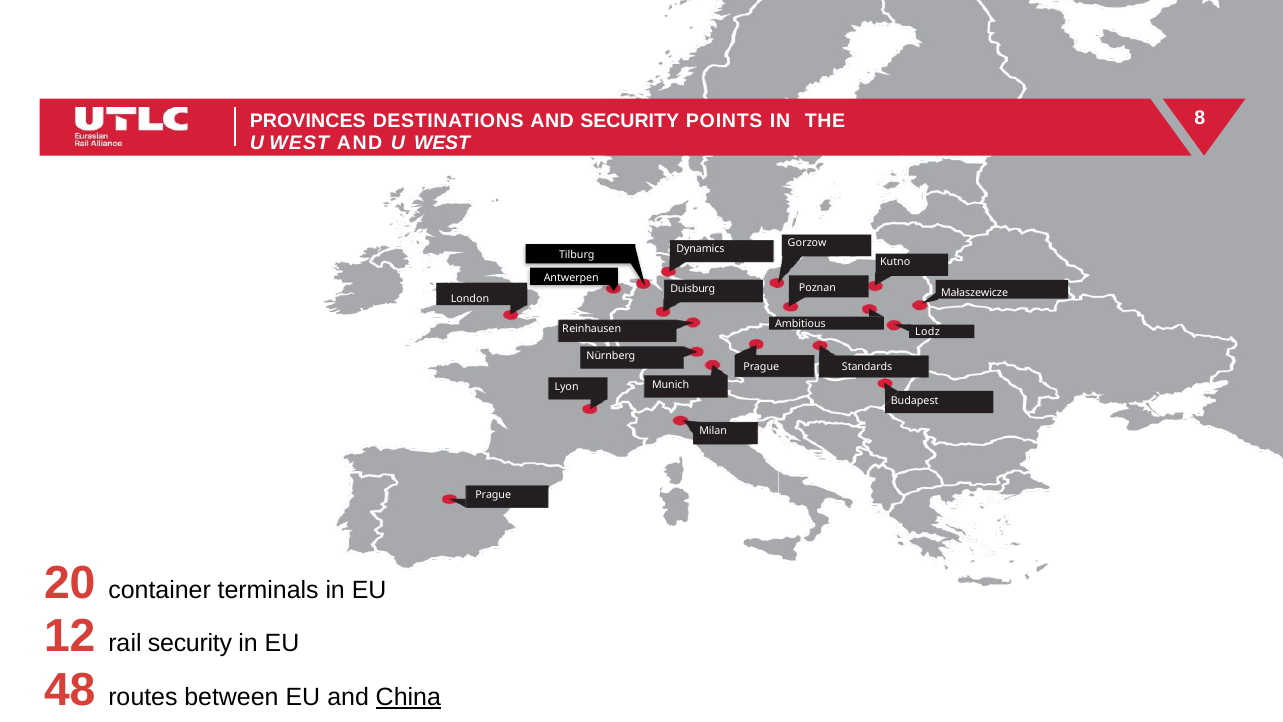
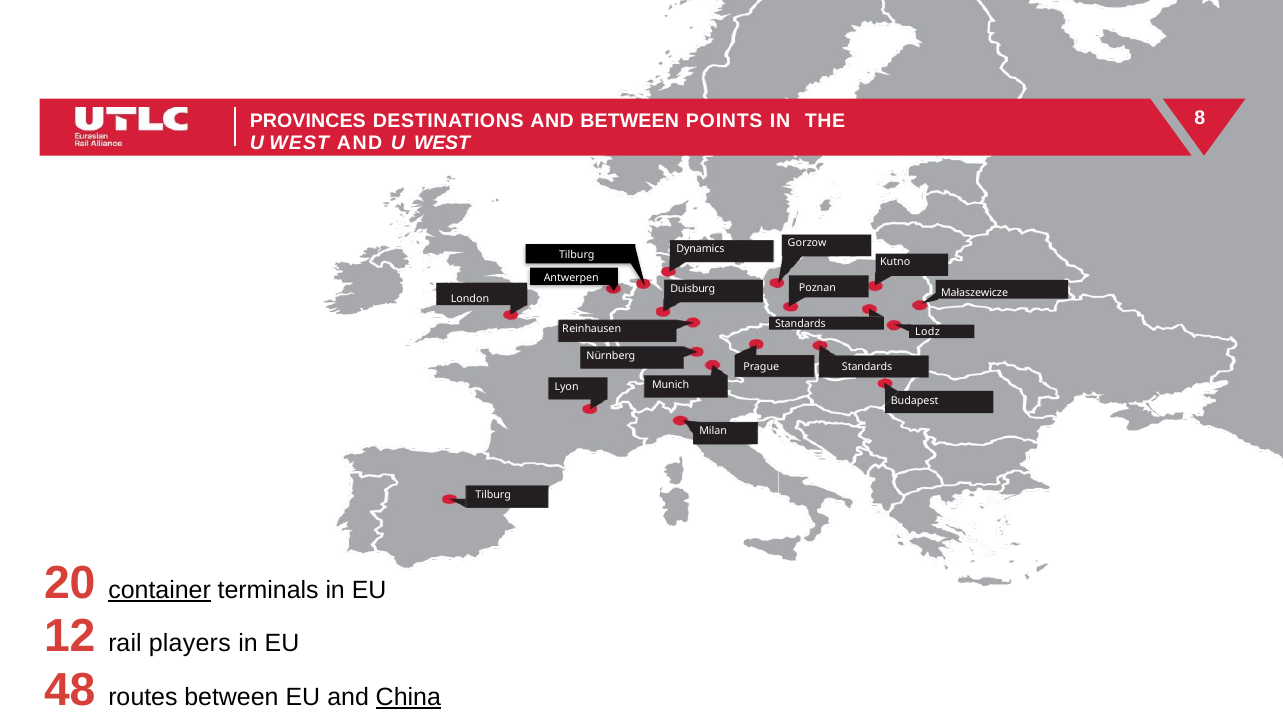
AND SECURITY: SECURITY -> BETWEEN
Ambitious at (800, 324): Ambitious -> Standards
Prague at (493, 495): Prague -> Tilburg
container underline: none -> present
rail security: security -> players
